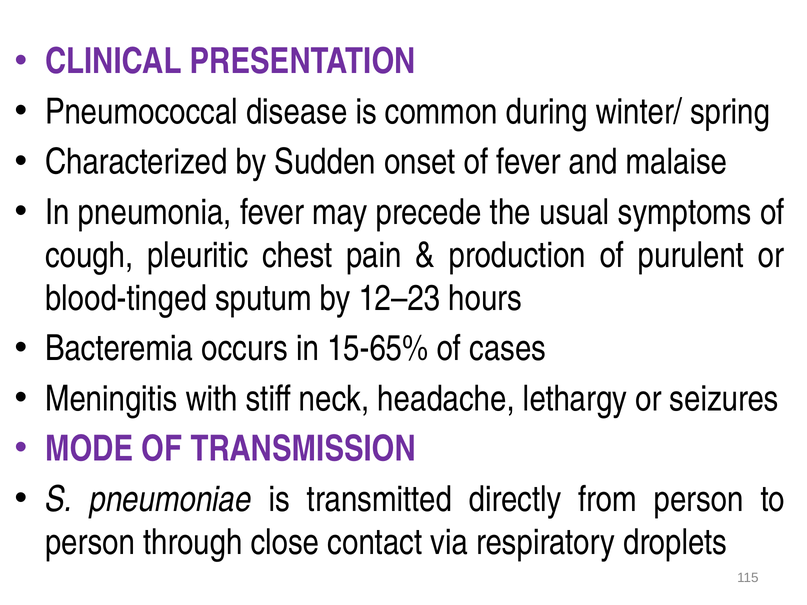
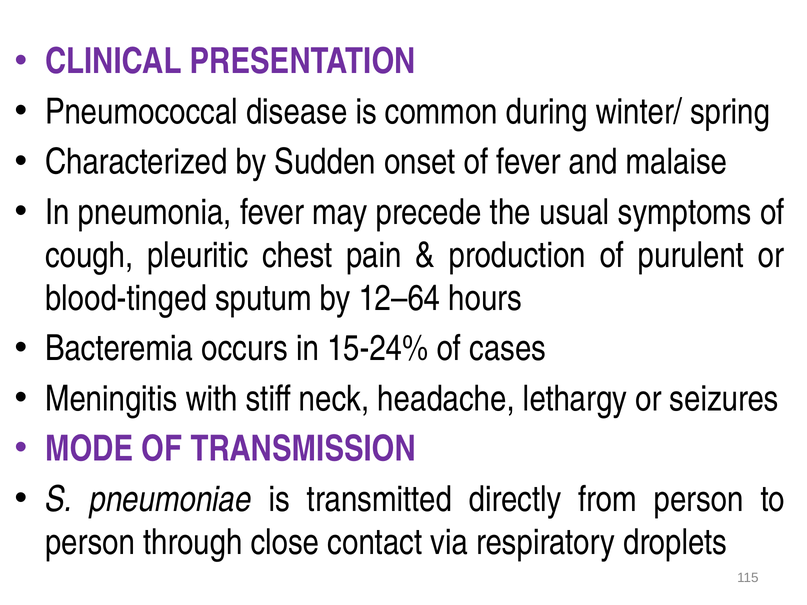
12–23: 12–23 -> 12–64
15-65%: 15-65% -> 15-24%
